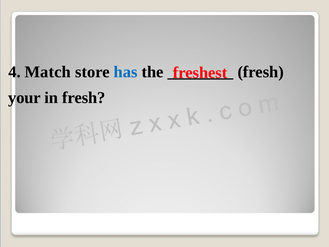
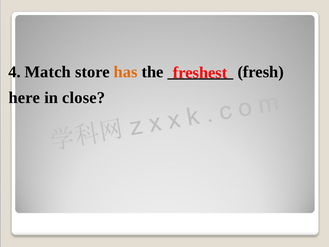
has colour: blue -> orange
your: your -> here
in fresh: fresh -> close
